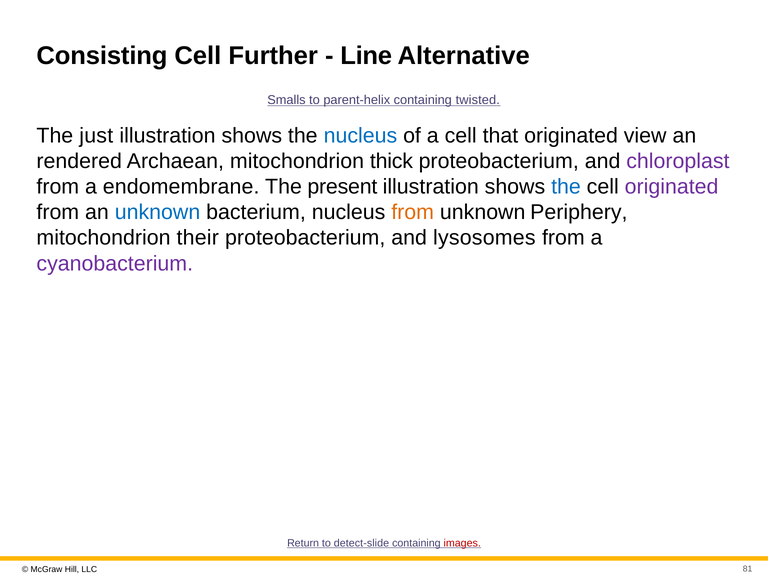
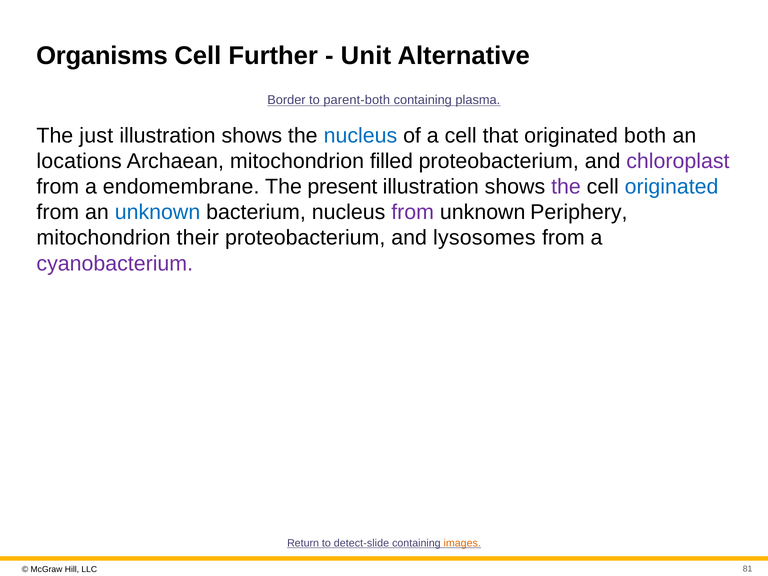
Consisting: Consisting -> Organisms
Line: Line -> Unit
Smalls: Smalls -> Border
parent-helix: parent-helix -> parent-both
twisted: twisted -> plasma
view: view -> both
rendered: rendered -> locations
thick: thick -> filled
the at (566, 187) colour: blue -> purple
originated at (672, 187) colour: purple -> blue
from at (413, 212) colour: orange -> purple
images colour: red -> orange
